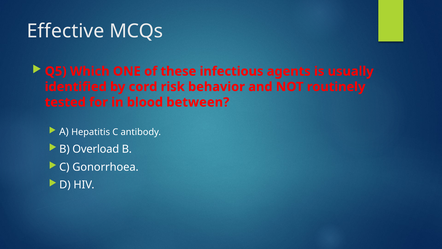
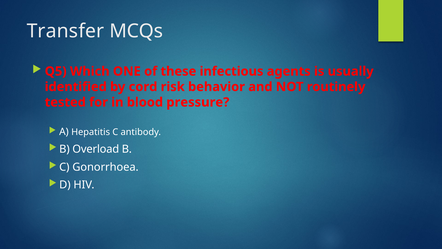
Effective: Effective -> Transfer
between: between -> pressure
